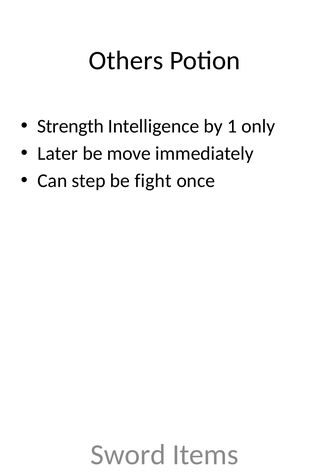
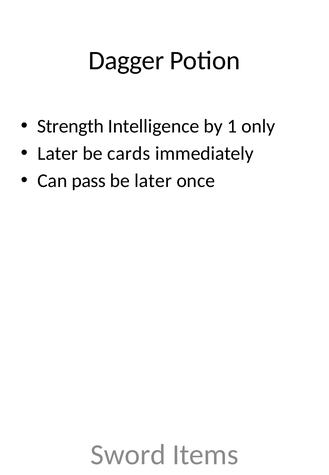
Others: Others -> Dagger
move: move -> cards
step: step -> pass
be fight: fight -> later
